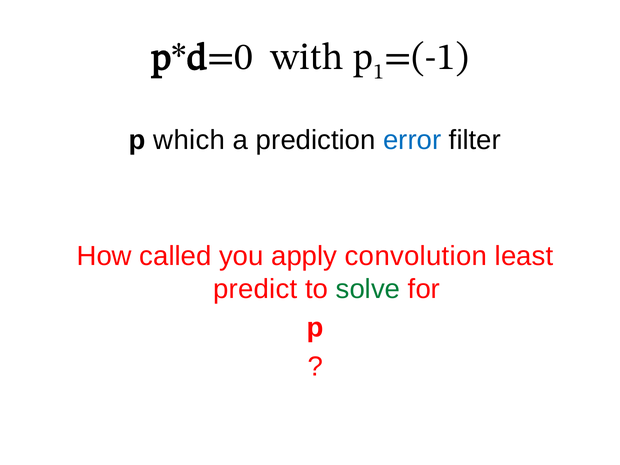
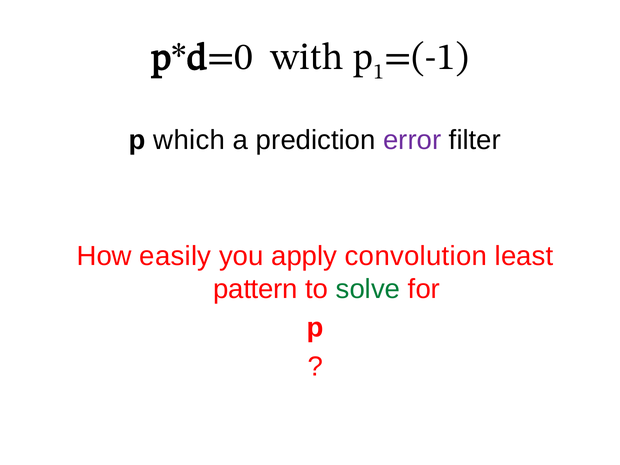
error colour: blue -> purple
called: called -> easily
predict: predict -> pattern
